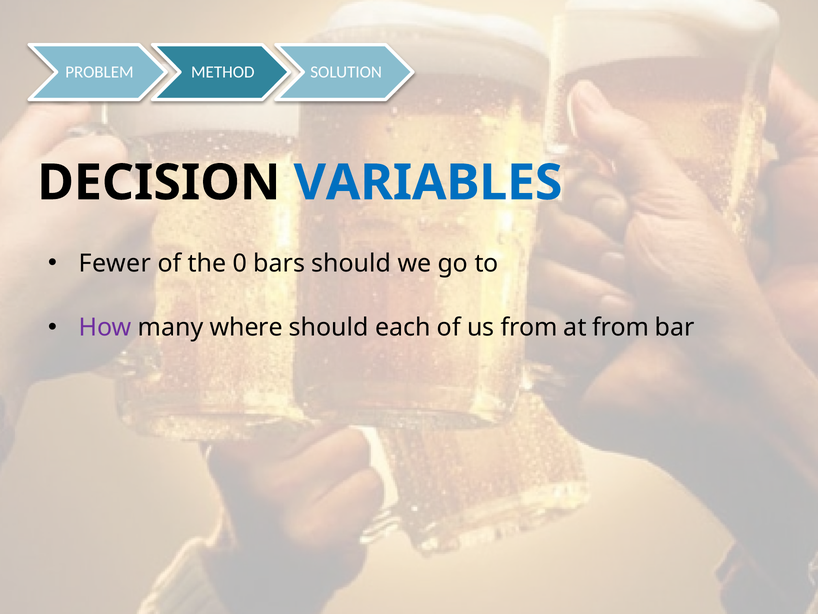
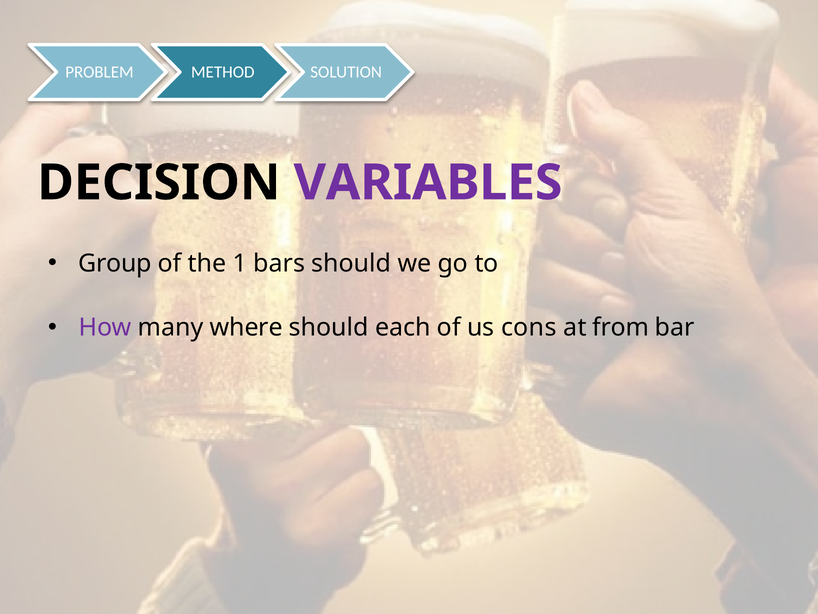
VARIABLES colour: blue -> purple
Fewer: Fewer -> Group
0: 0 -> 1
us from: from -> cons
